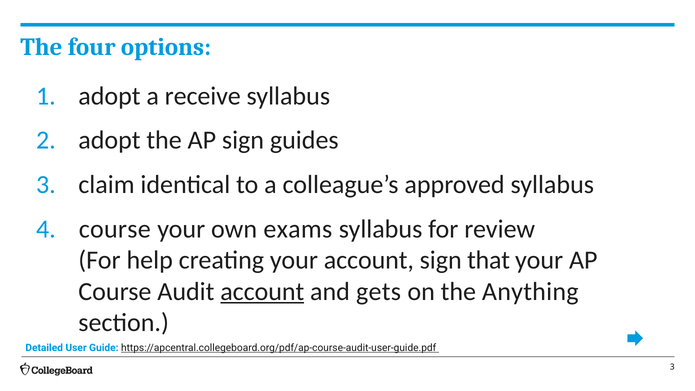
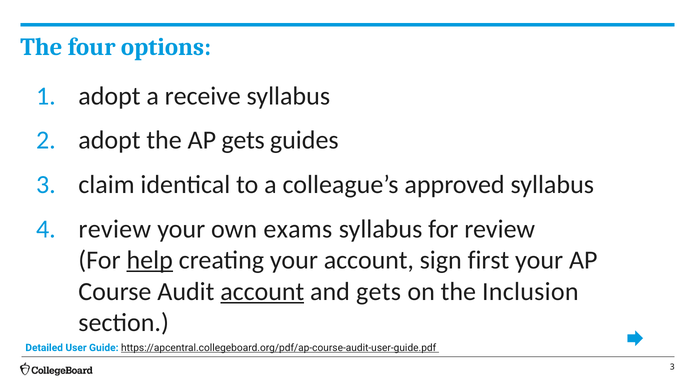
AP sign: sign -> gets
course at (115, 229): course -> review
help underline: none -> present
that: that -> first
Anything: Anything -> Inclusion
